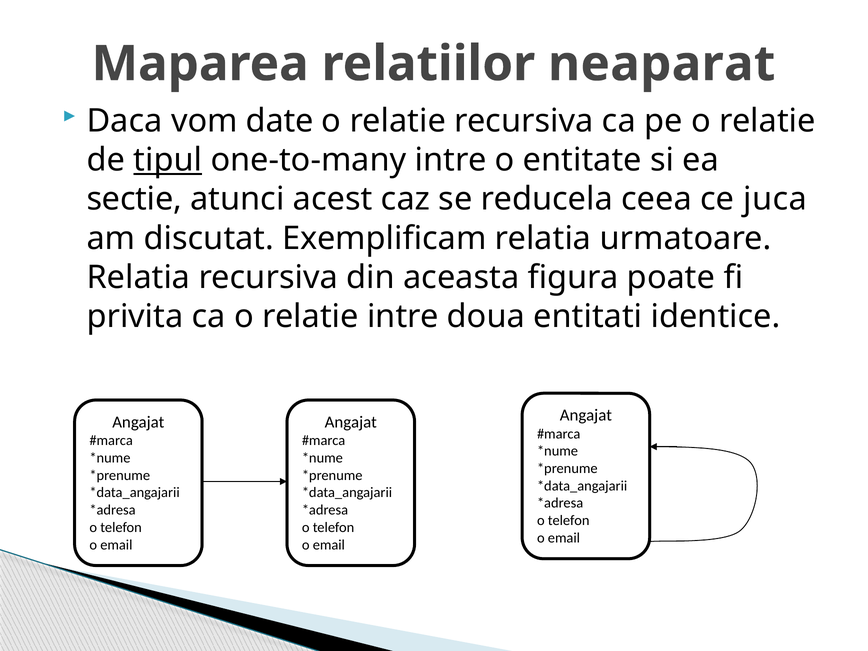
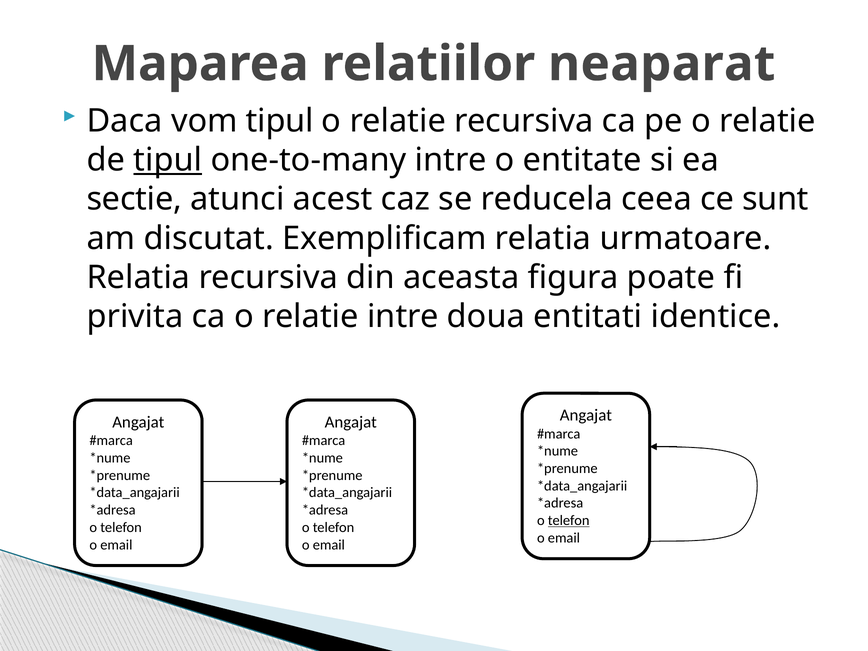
vom date: date -> tipul
juca: juca -> sunt
telefon at (569, 521) underline: none -> present
